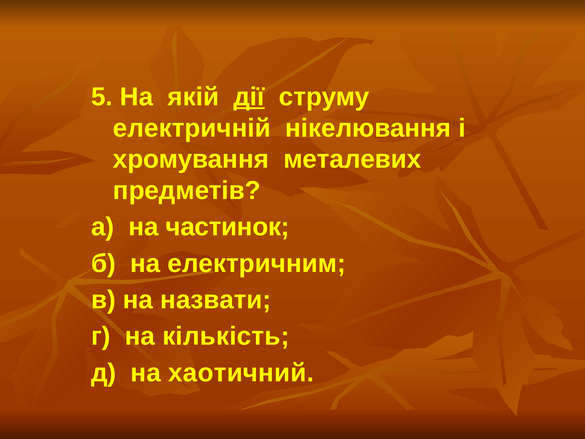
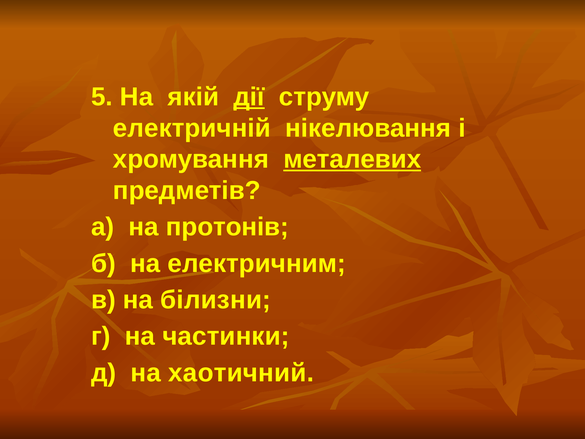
металевих underline: none -> present
частинок: частинок -> протонів
назвати: назвати -> білизни
кількість: кількість -> частинки
